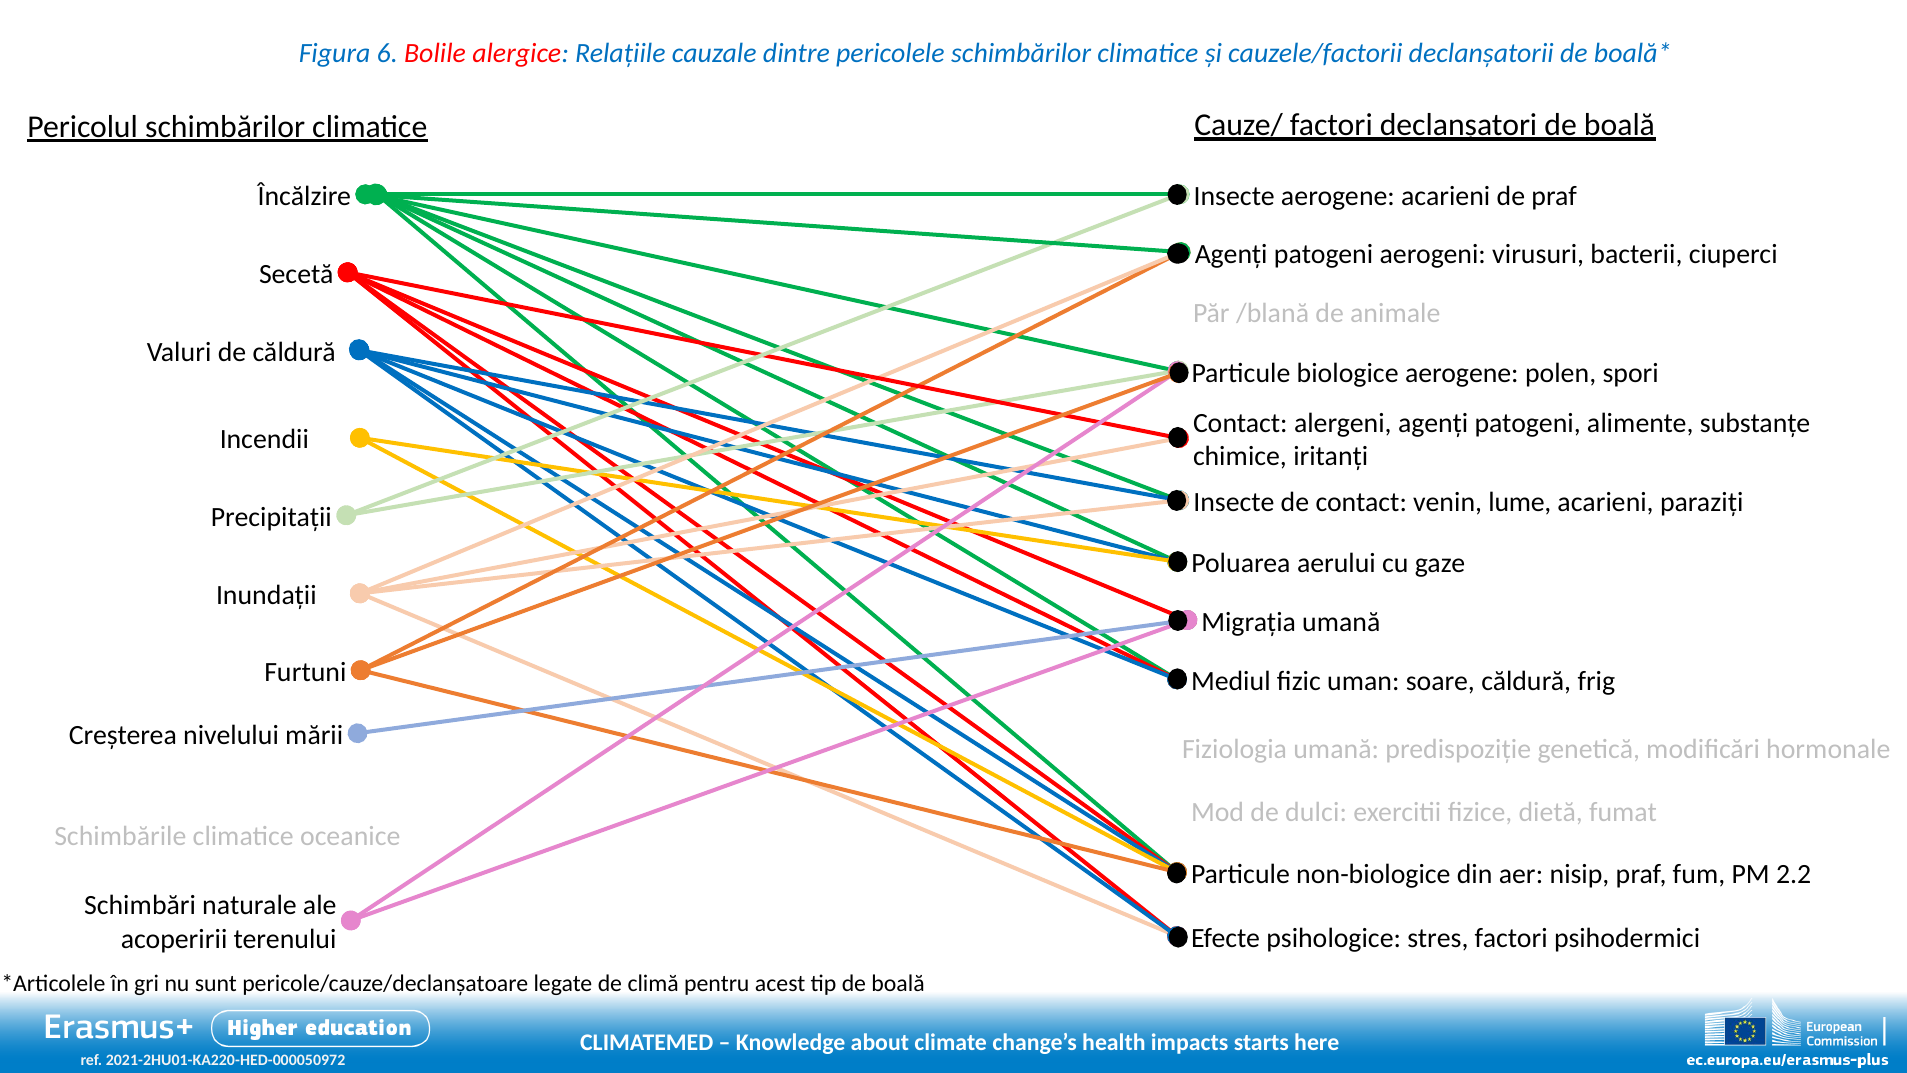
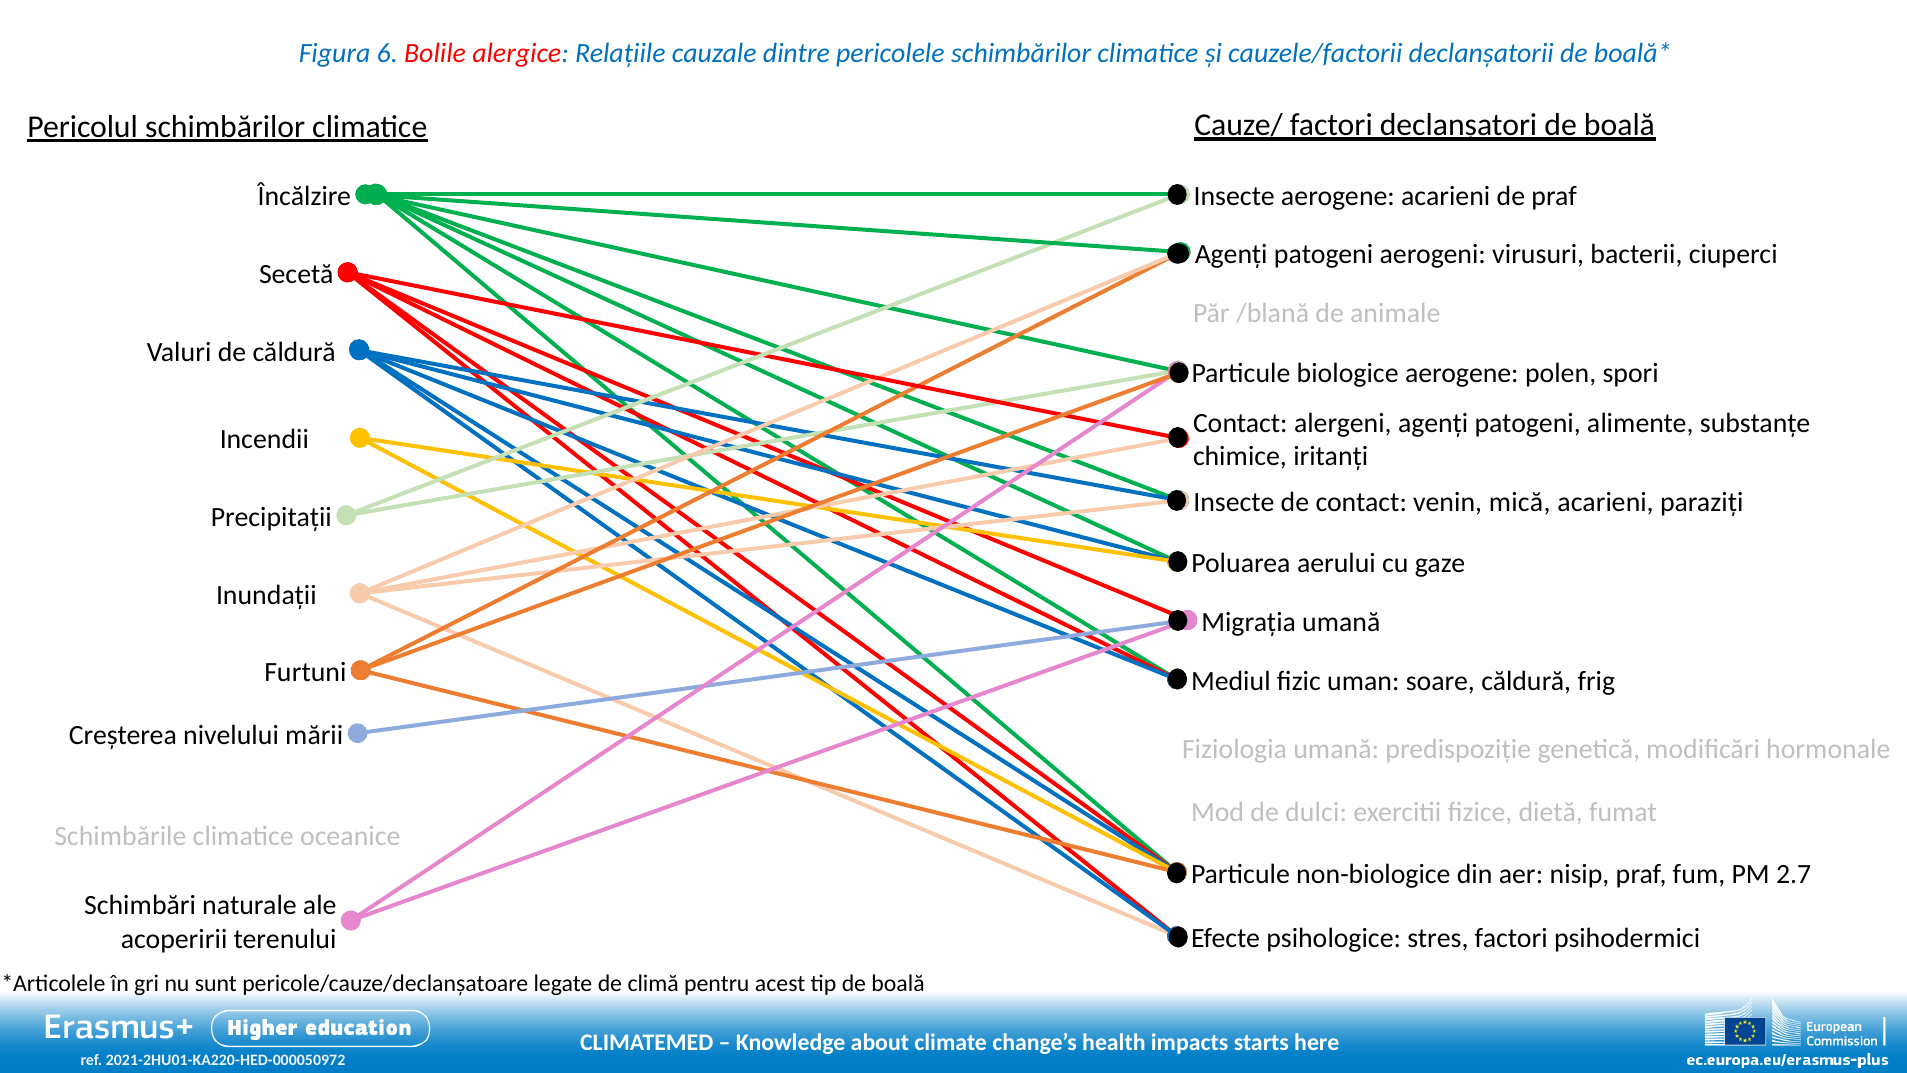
lume: lume -> mică
2.2: 2.2 -> 2.7
